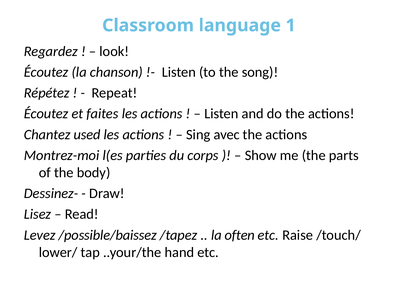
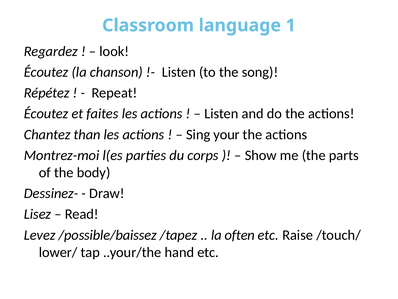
used: used -> than
avec: avec -> your
